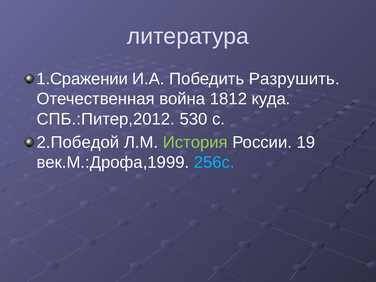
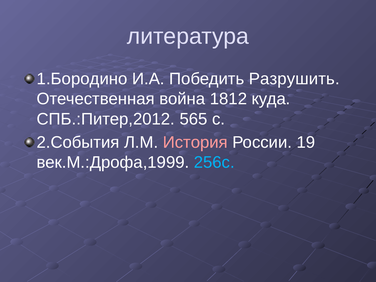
1.Сражении: 1.Сражении -> 1.Бородино
530: 530 -> 565
2.Победой: 2.Победой -> 2.События
История colour: light green -> pink
